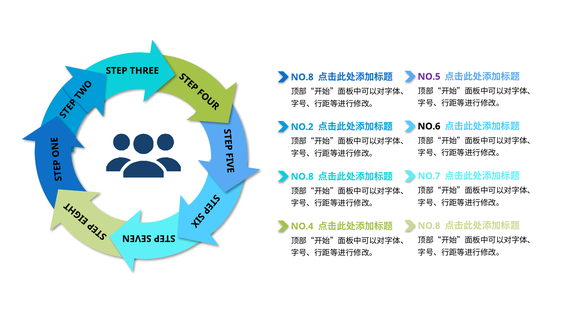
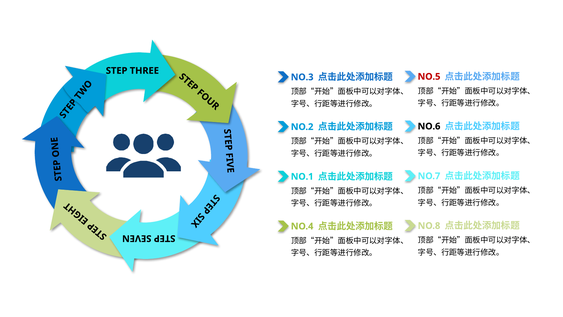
NO.5 colour: purple -> red
NO.8 at (302, 77): NO.8 -> NO.3
NO.8 at (302, 176): NO.8 -> NO.1
